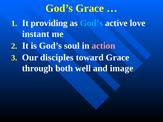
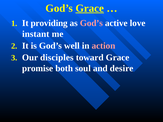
Grace at (90, 8) underline: none -> present
God’s at (91, 23) colour: light blue -> pink
soul: soul -> well
through: through -> promise
well: well -> soul
image: image -> desire
